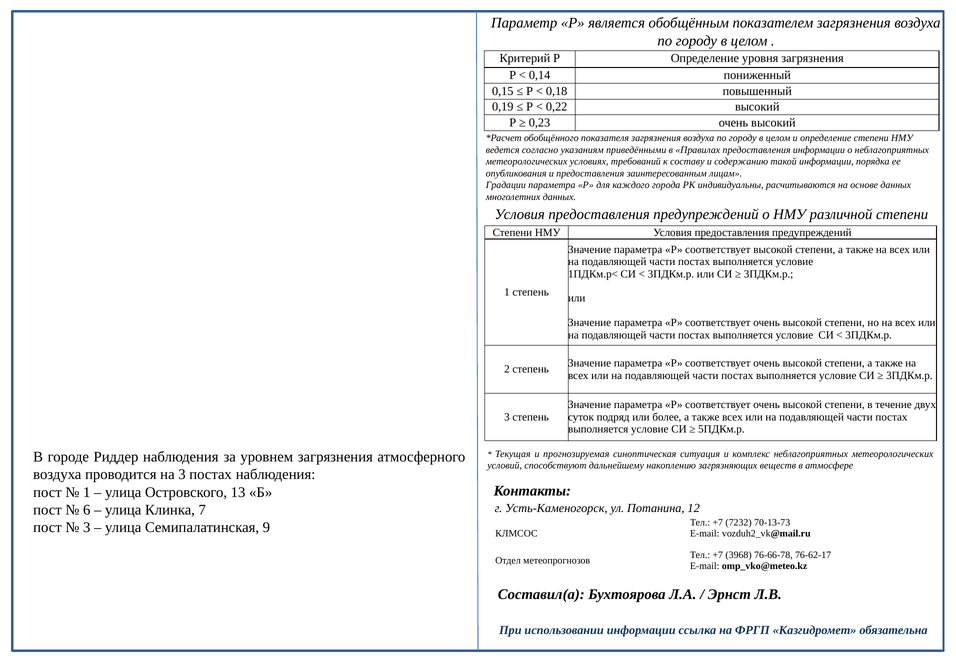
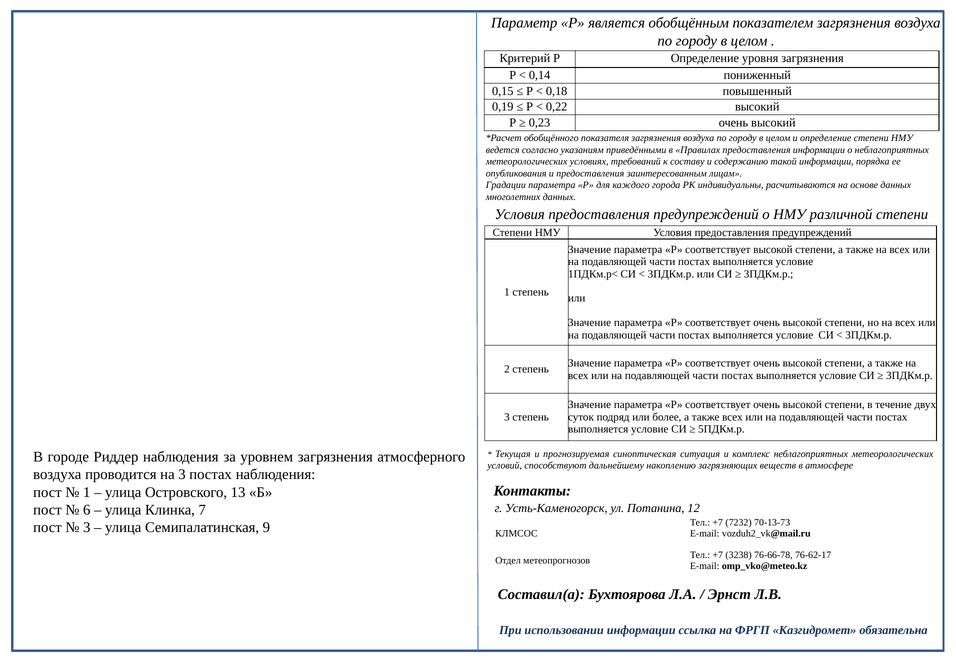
3968: 3968 -> 3238
